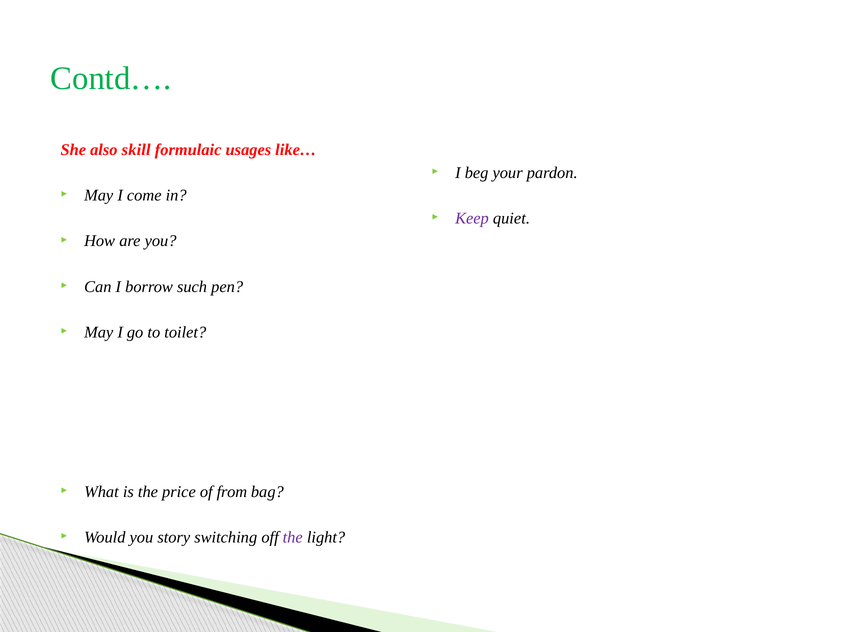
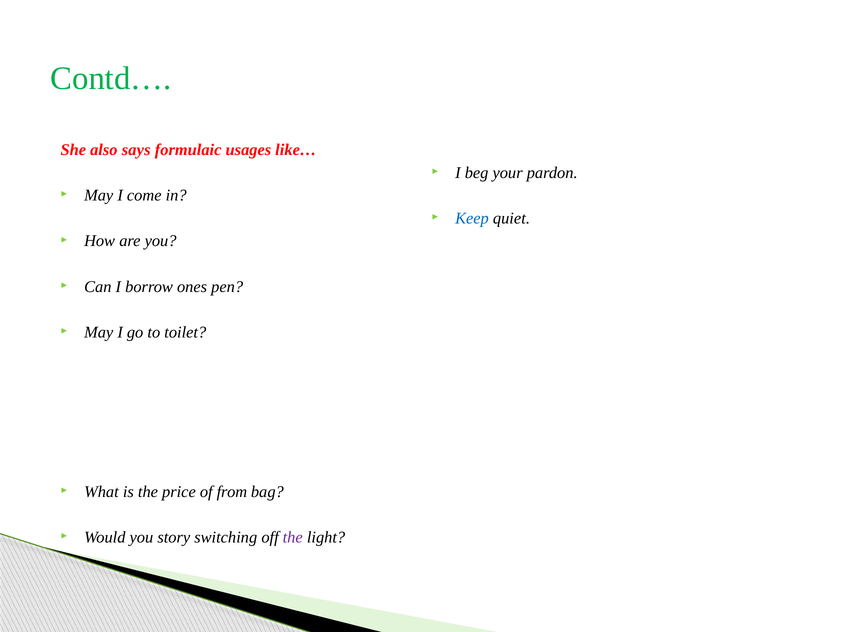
skill: skill -> says
Keep colour: purple -> blue
such: such -> ones
